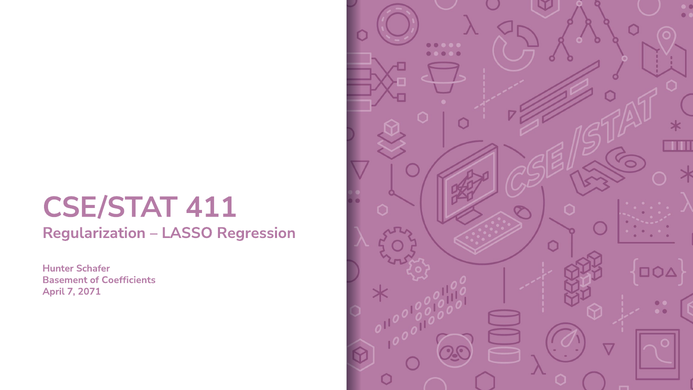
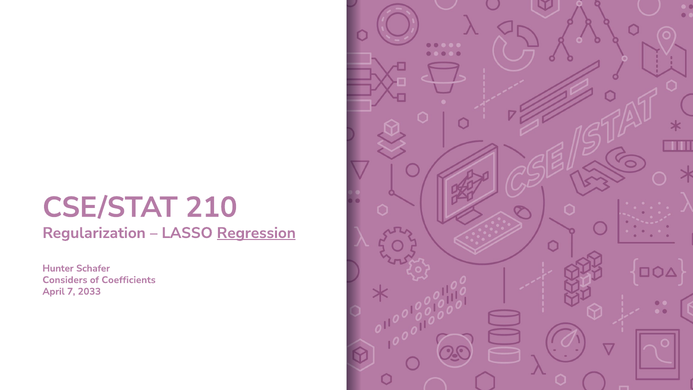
411: 411 -> 210
Regression underline: none -> present
Basement: Basement -> Considers
2071: 2071 -> 2033
